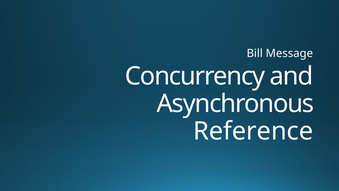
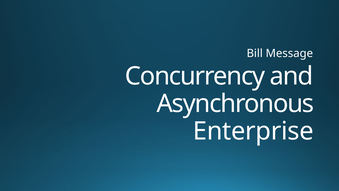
Reference: Reference -> Enterprise
